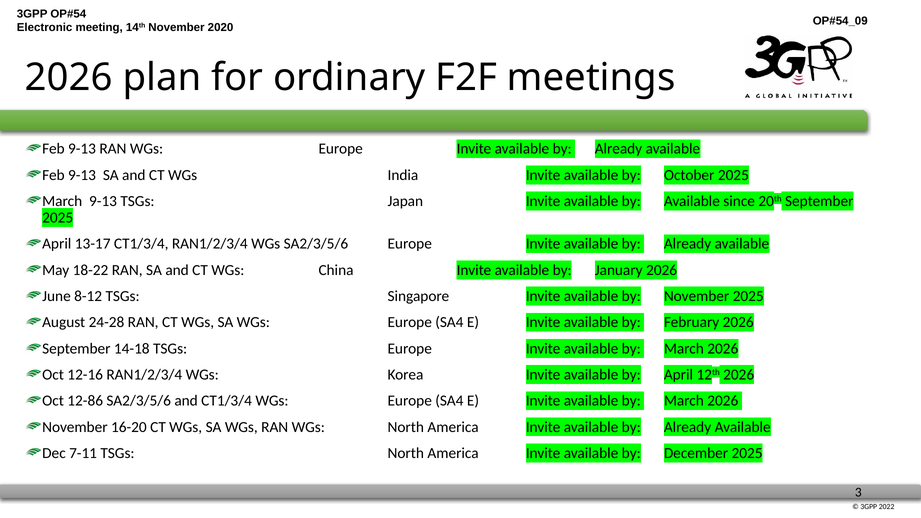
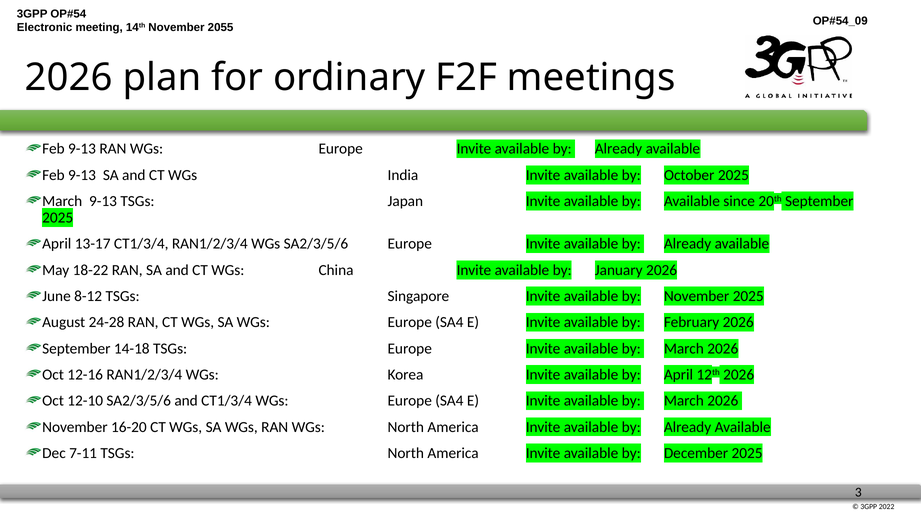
2020: 2020 -> 2055
12-86: 12-86 -> 12-10
